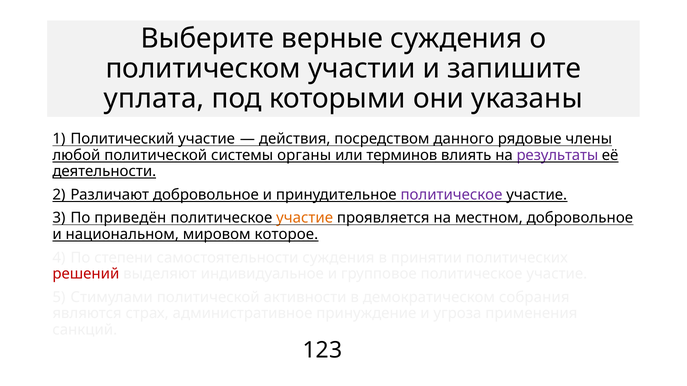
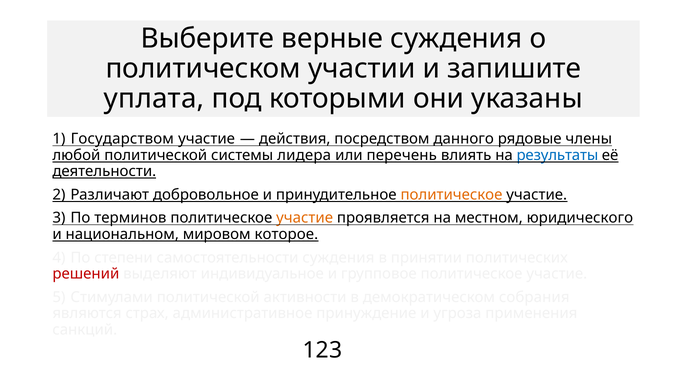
Политический: Политический -> Государством
органы: органы -> лидера
терминов: терминов -> перечень
результаты colour: purple -> blue
политическое at (451, 195) colour: purple -> orange
приведён: приведён -> терминов
местном добровольное: добровольное -> юридического
